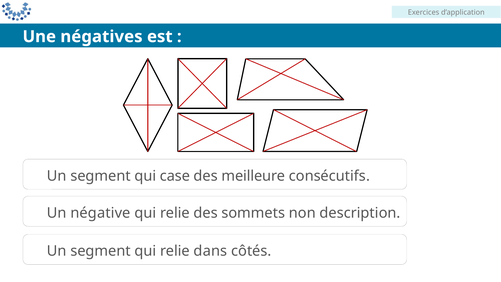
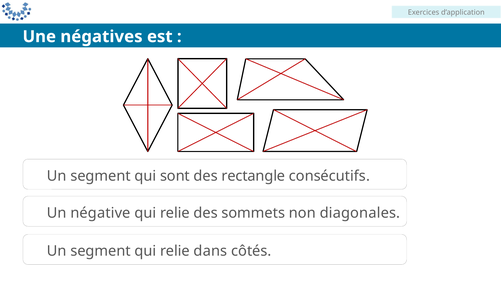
case: case -> sont
meilleure: meilleure -> rectangle
description: description -> diagonales
